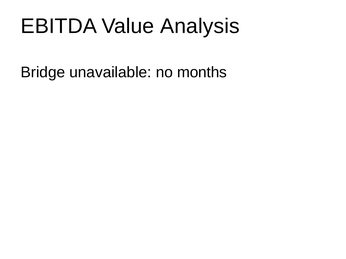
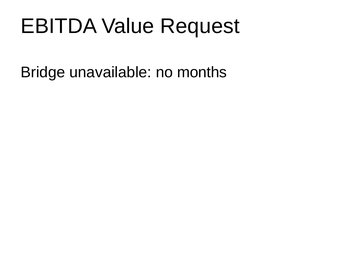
Analysis: Analysis -> Request
